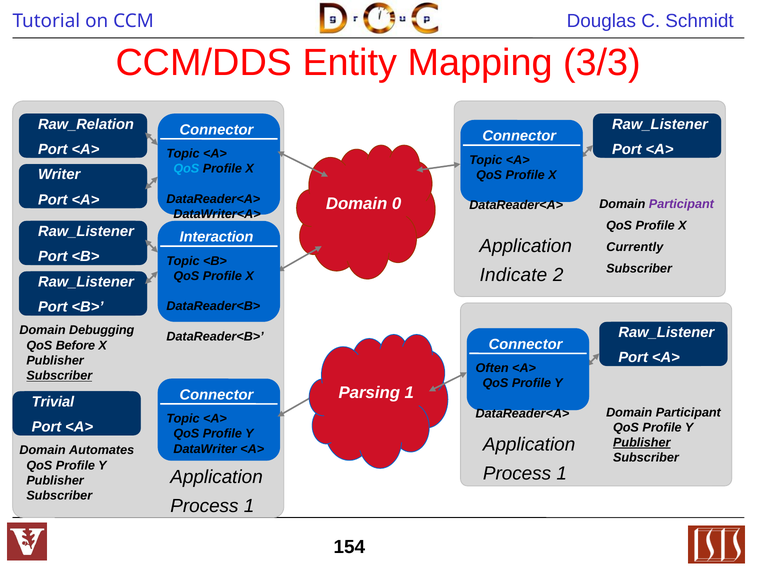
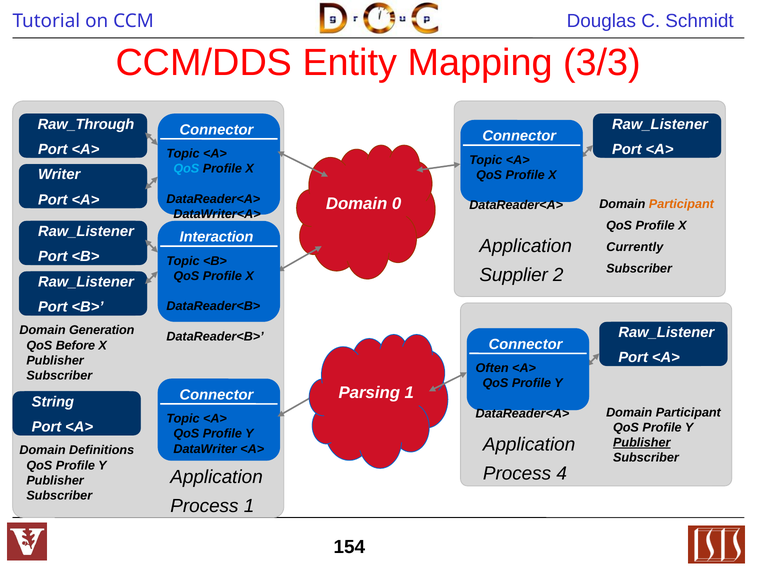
Raw_Relation: Raw_Relation -> Raw_Through
Participant at (681, 204) colour: purple -> orange
Indicate: Indicate -> Supplier
Debugging: Debugging -> Generation
Subscriber at (59, 376) underline: present -> none
Trivial: Trivial -> String
Automates: Automates -> Definitions
1 at (562, 473): 1 -> 4
